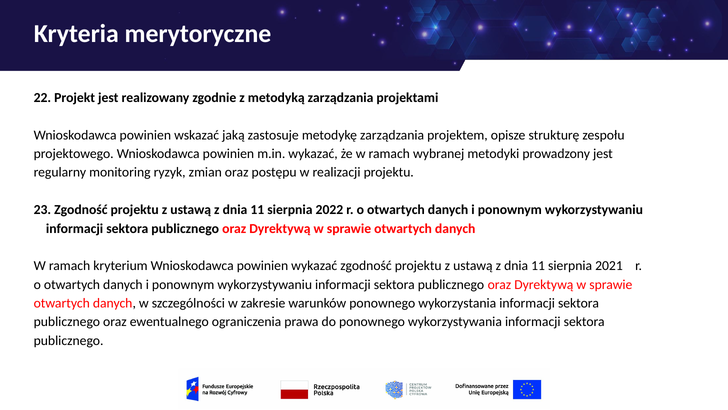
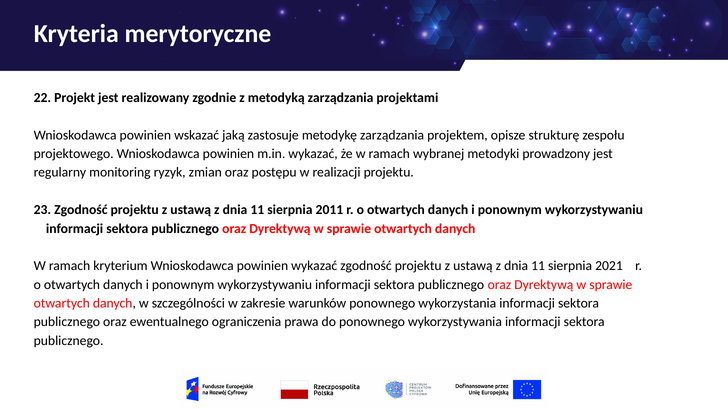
2022: 2022 -> 2011
